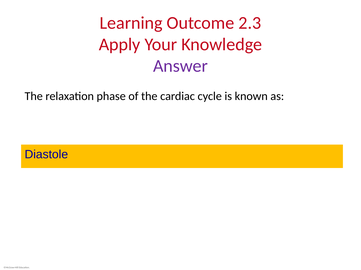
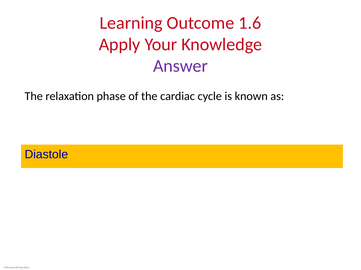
2.3: 2.3 -> 1.6
